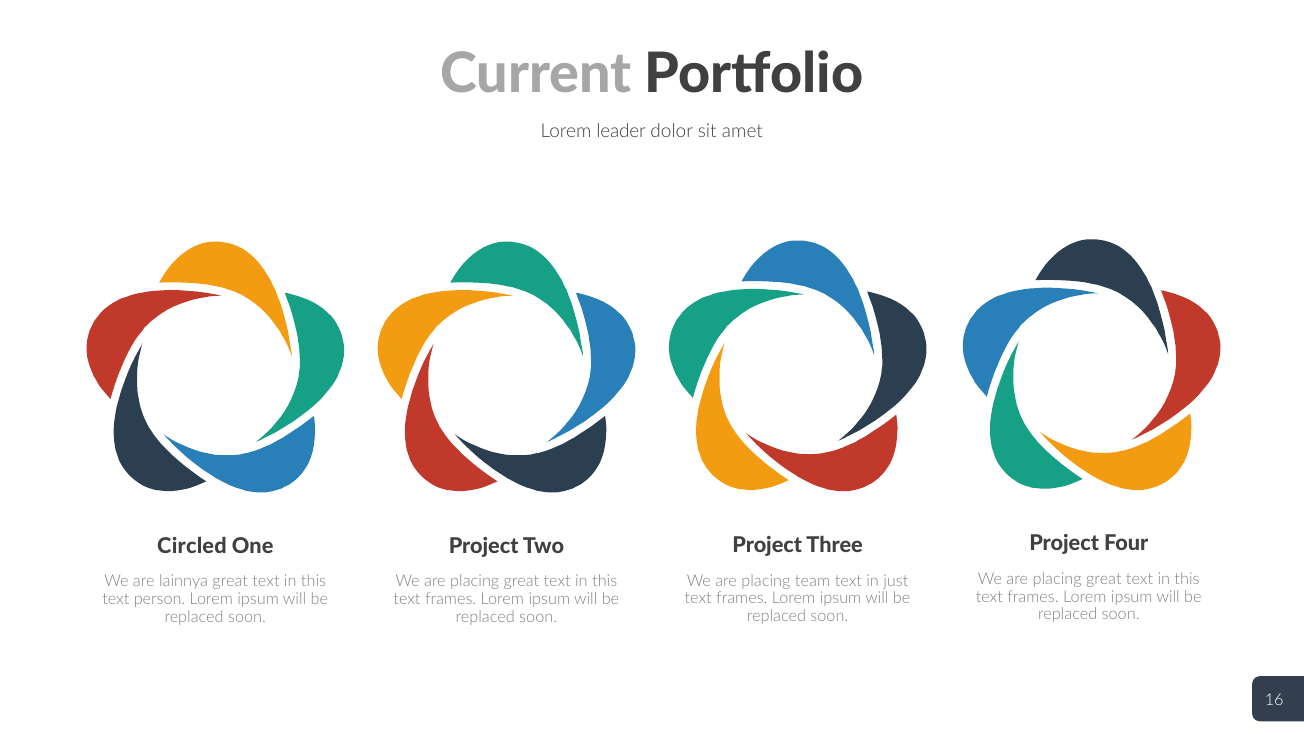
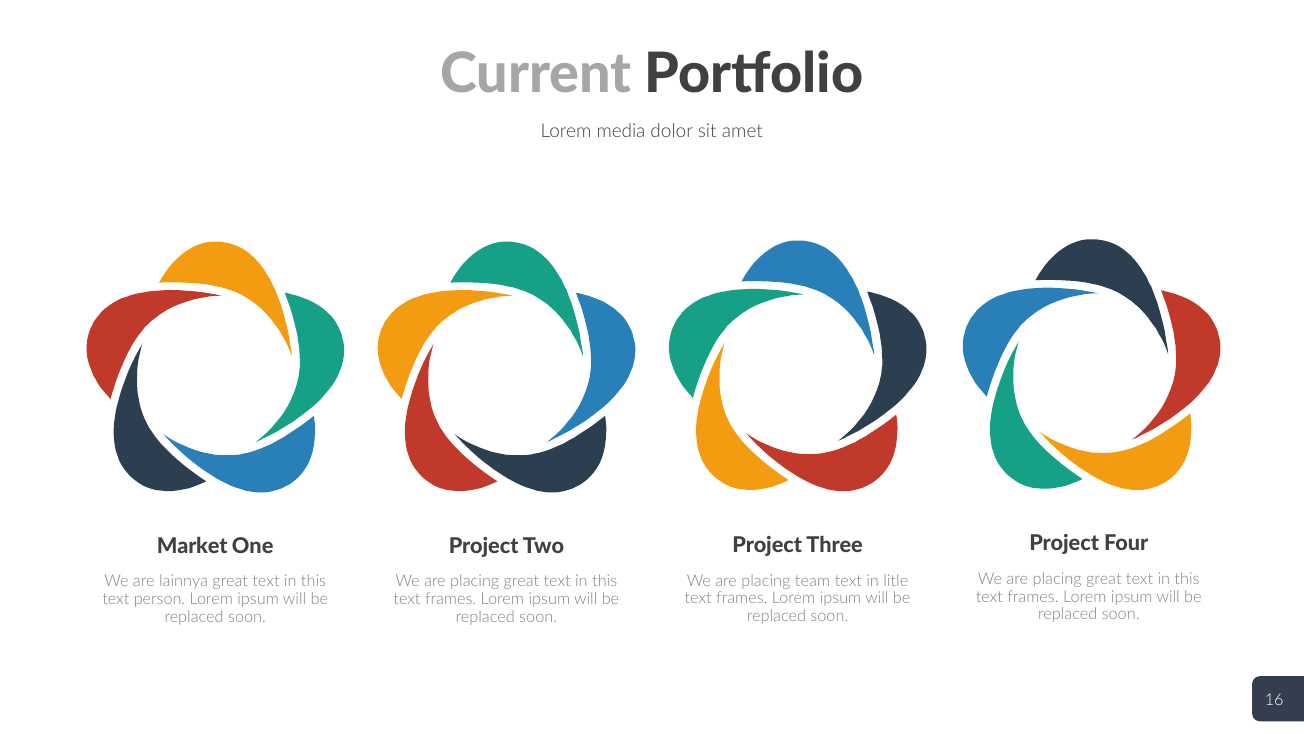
leader: leader -> media
Circled: Circled -> Market
just: just -> litle
